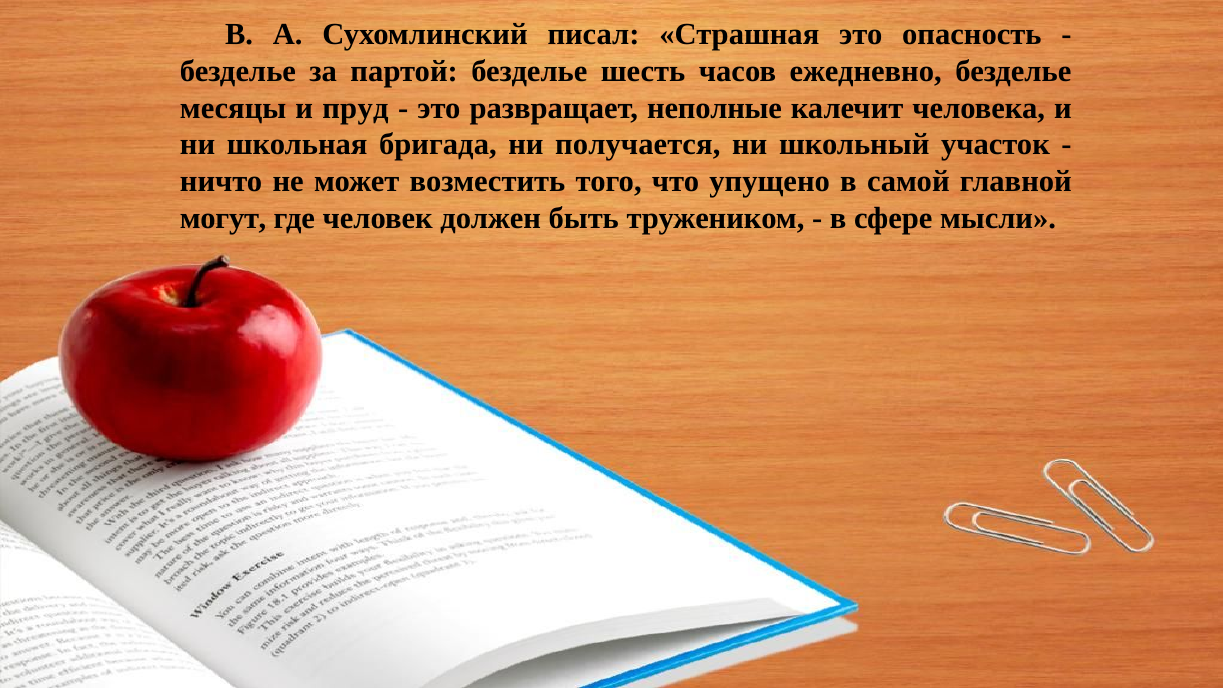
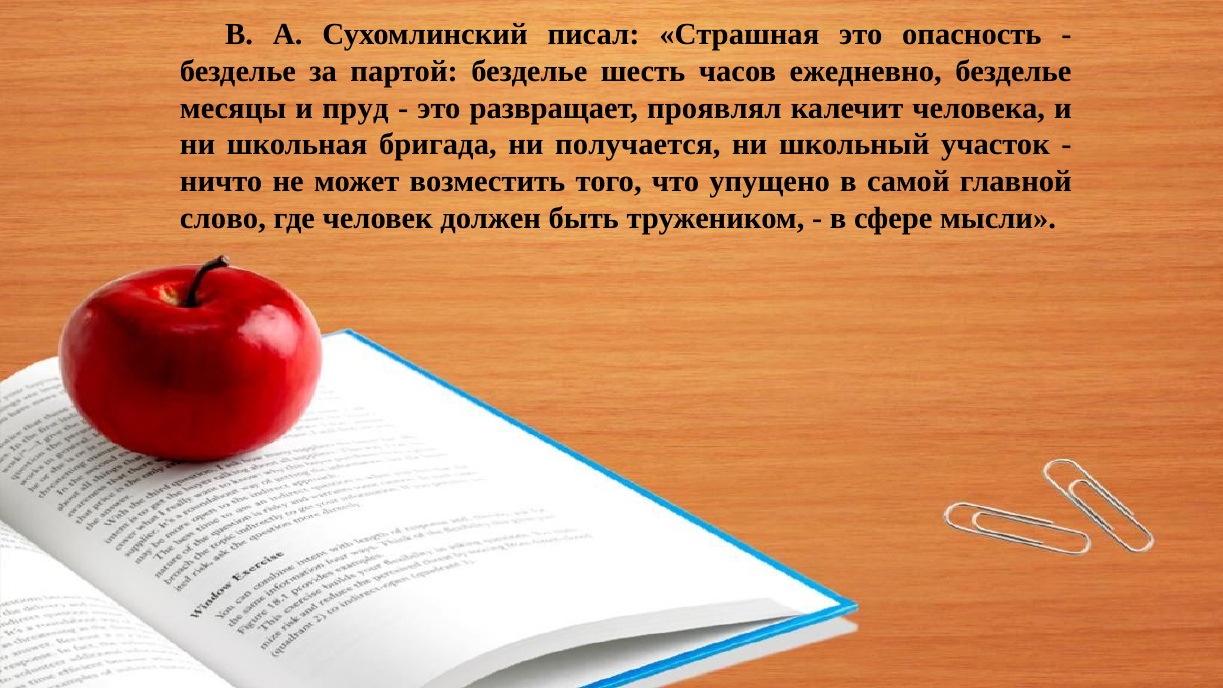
неполные: неполные -> проявлял
могут: могут -> слово
